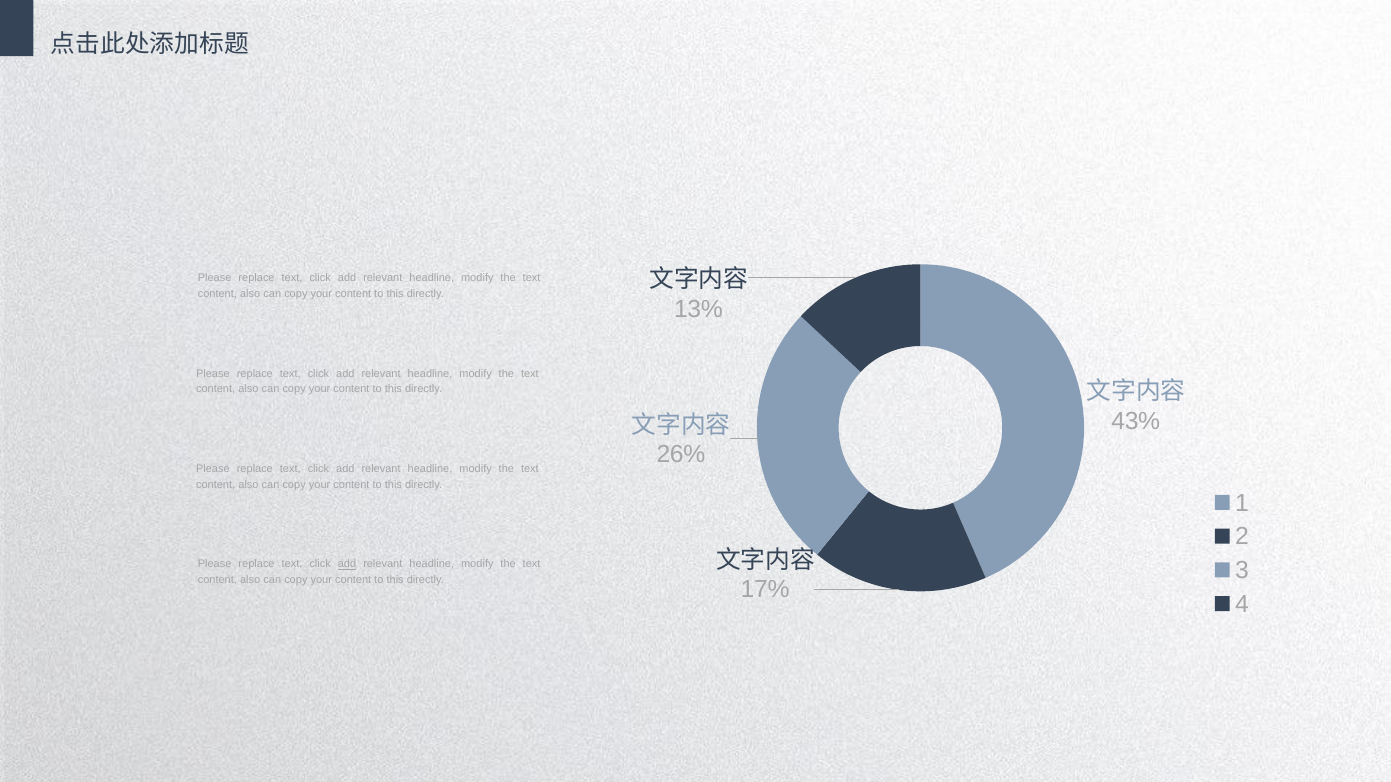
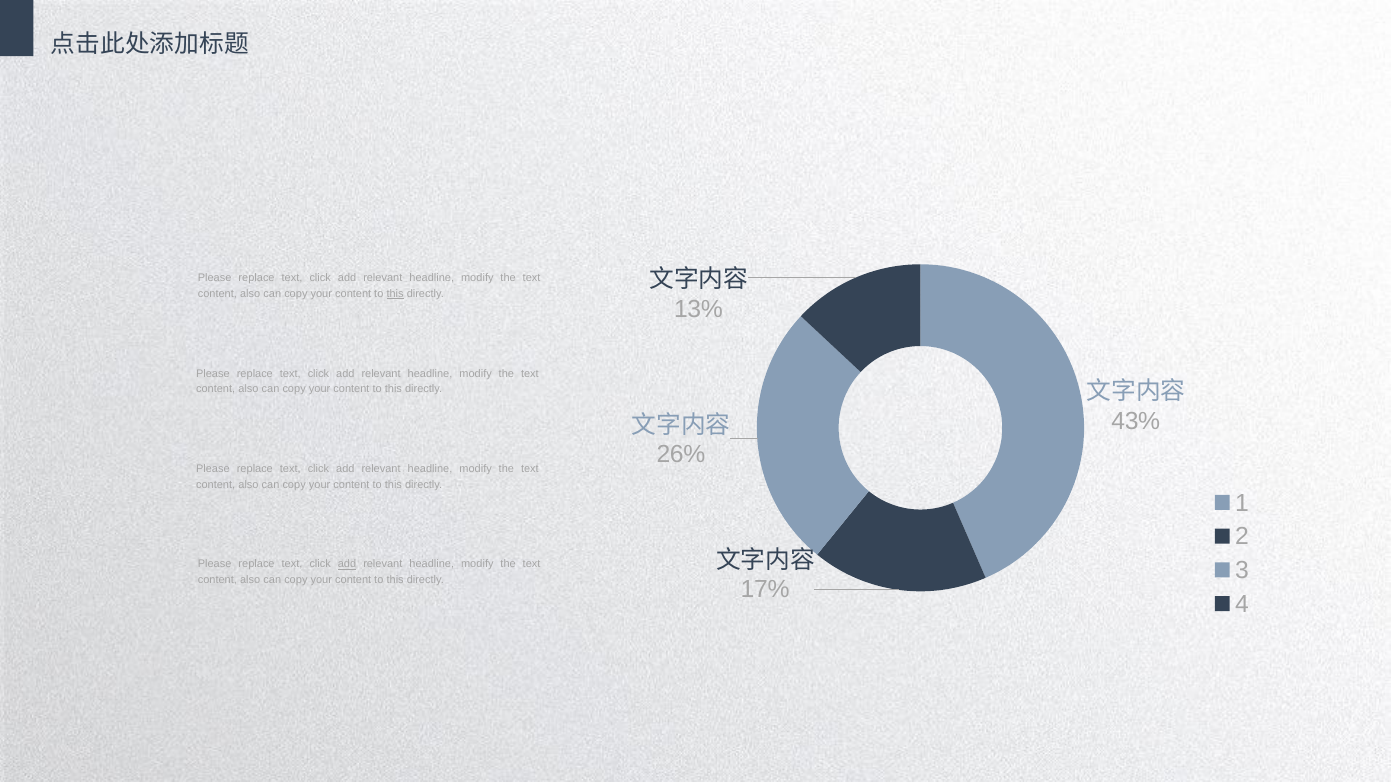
this at (395, 294) underline: none -> present
